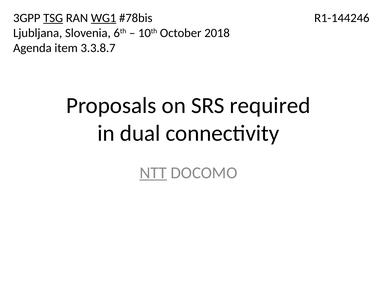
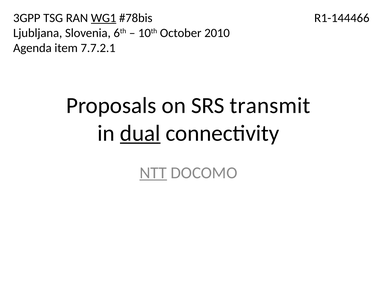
TSG underline: present -> none
R1-144246: R1-144246 -> R1-144466
2018: 2018 -> 2010
3.3.8.7: 3.3.8.7 -> 7.7.2.1
required: required -> transmit
dual underline: none -> present
